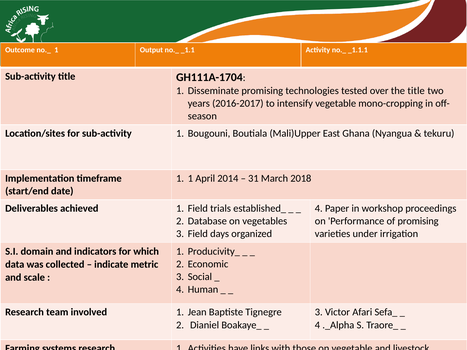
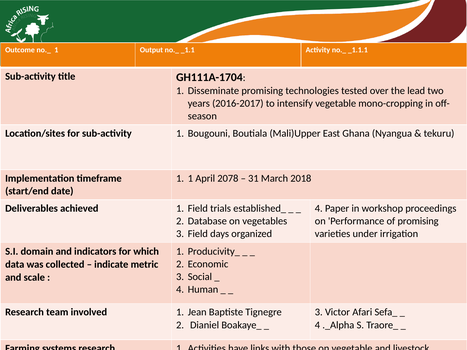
the title: title -> lead
2014: 2014 -> 2078
